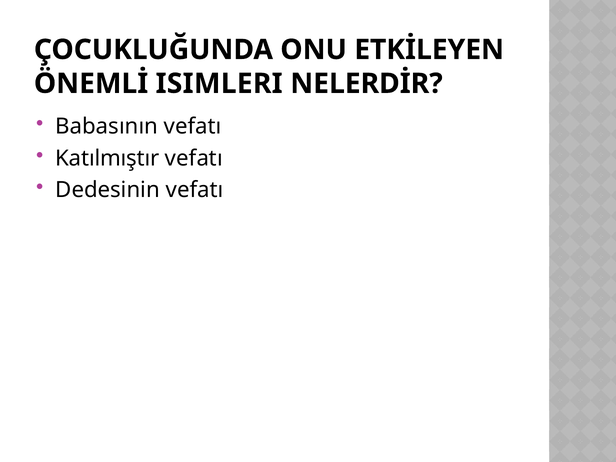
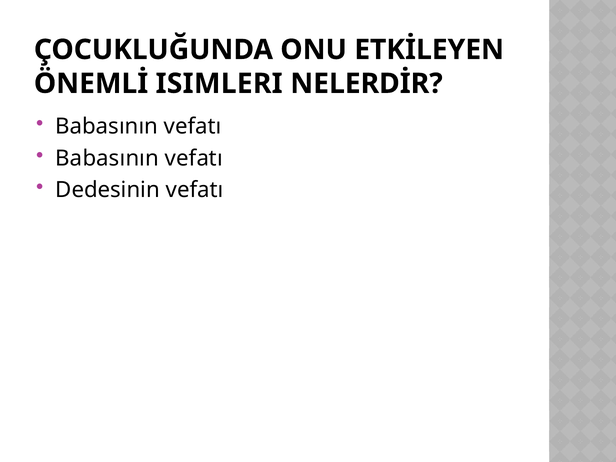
Katılmıştır at (107, 158): Katılmıştır -> Babasının
